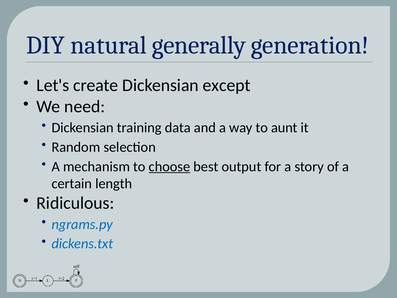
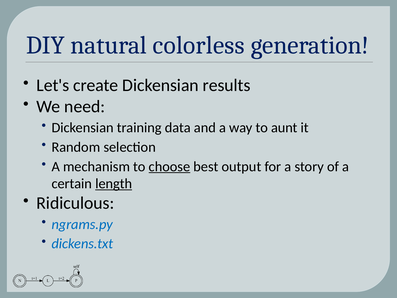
generally: generally -> colorless
except: except -> results
length underline: none -> present
